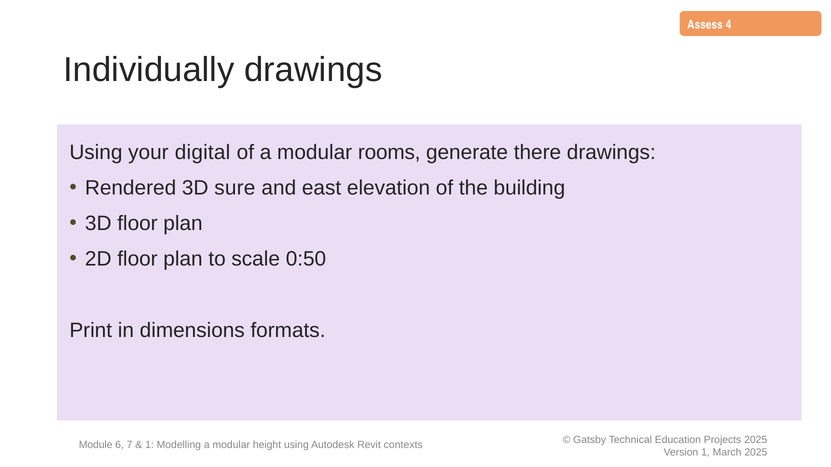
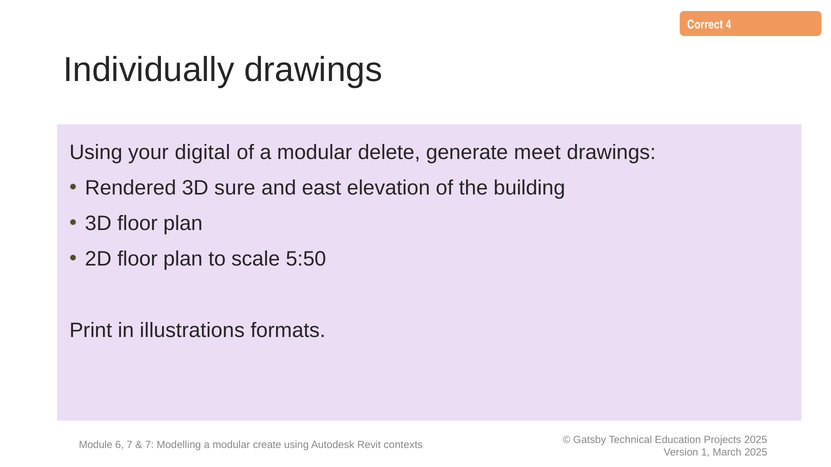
Assess: Assess -> Correct
rooms: rooms -> delete
there: there -> meet
0:50: 0:50 -> 5:50
dimensions: dimensions -> illustrations
1 at (149, 445): 1 -> 7
height: height -> create
